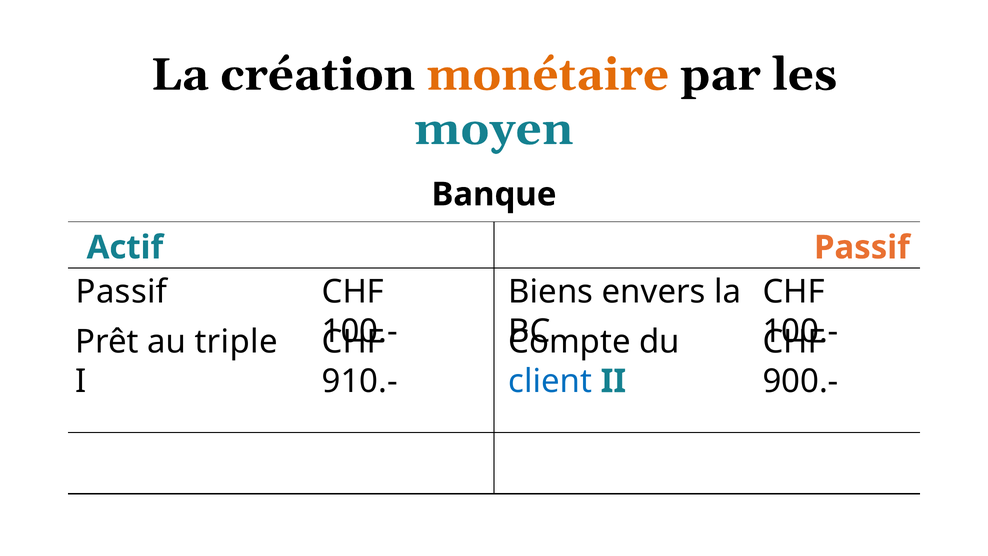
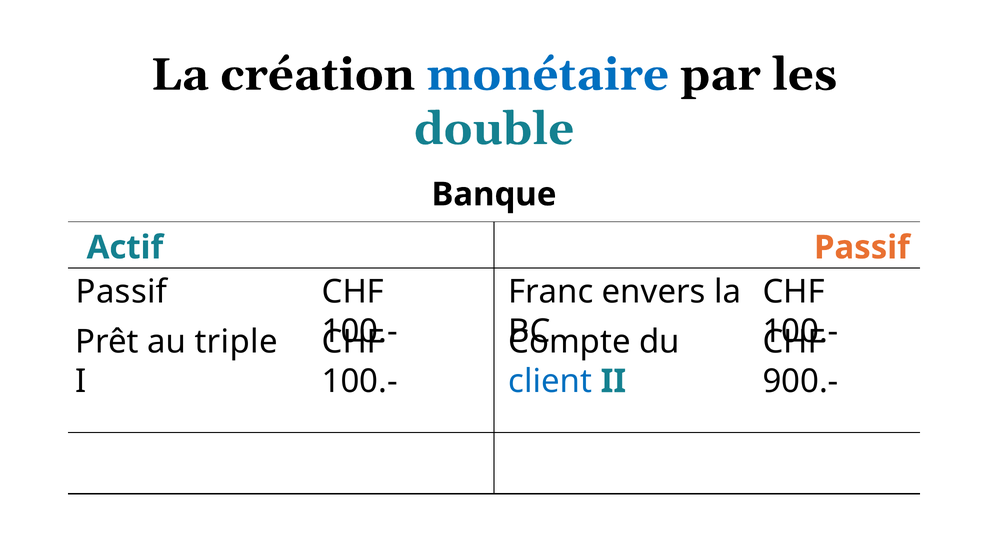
monétaire colour: orange -> blue
moyen: moyen -> double
Biens: Biens -> Franc
910.- at (360, 381): 910.- -> 100.-
